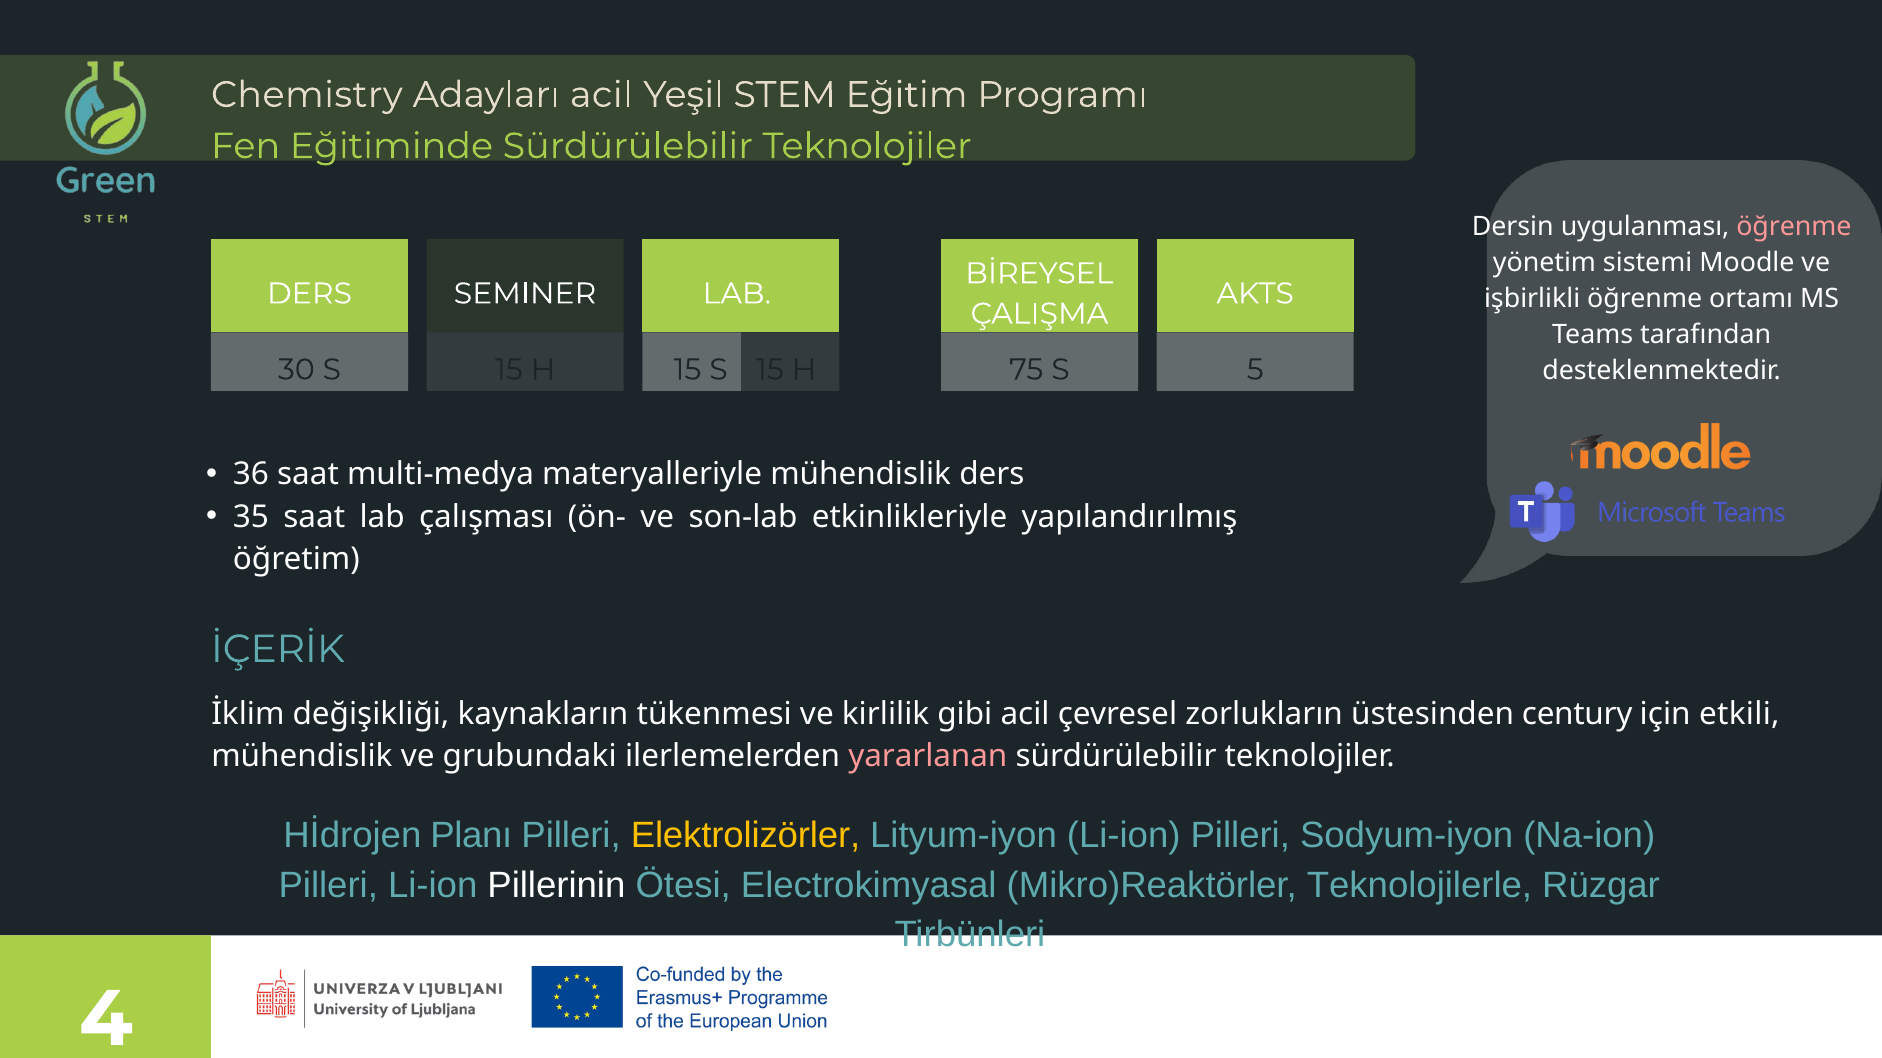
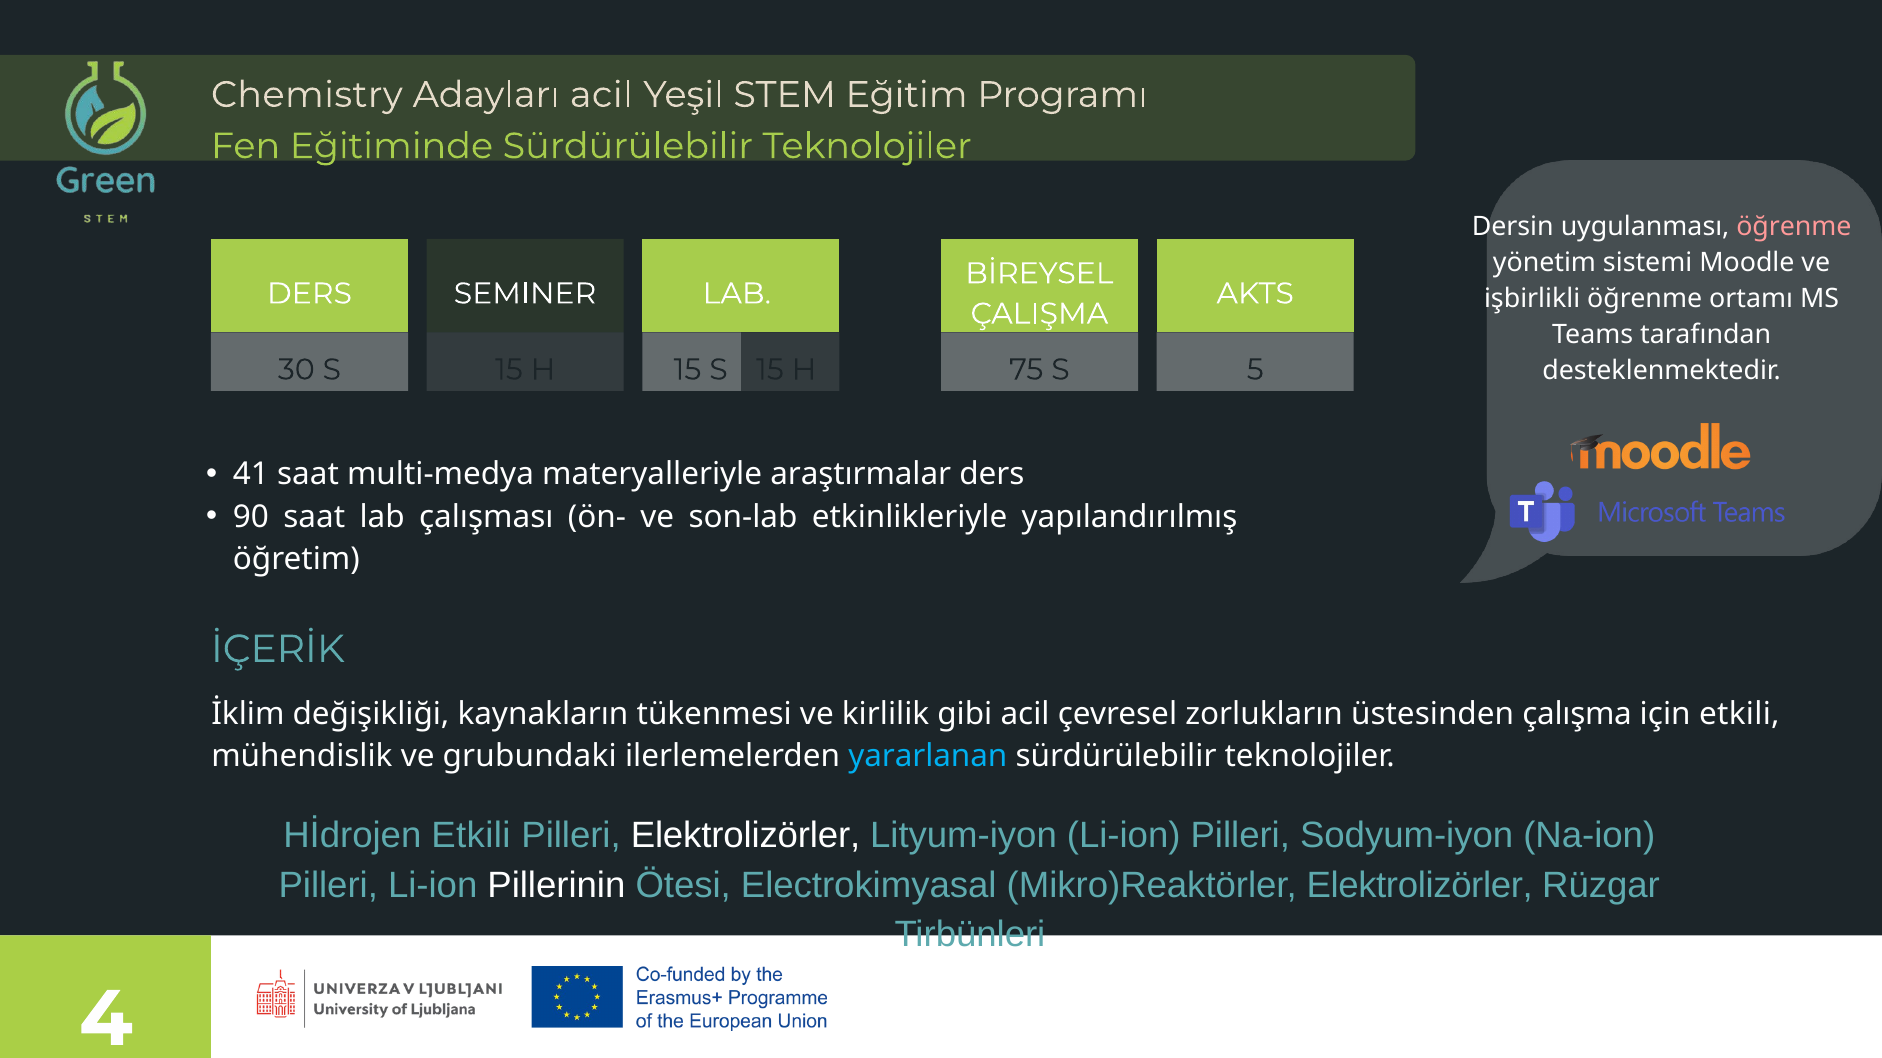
36: 36 -> 41
materyalleriyle mühendislik: mühendislik -> araştırmalar
35: 35 -> 90
century: century -> çalışma
yararlanan colour: pink -> light blue
Hİdrojen Planı: Planı -> Etkili
Elektrolizörler at (746, 836) colour: yellow -> white
Mikro)Reaktörler Teknolojilerle: Teknolojilerle -> Elektrolizörler
